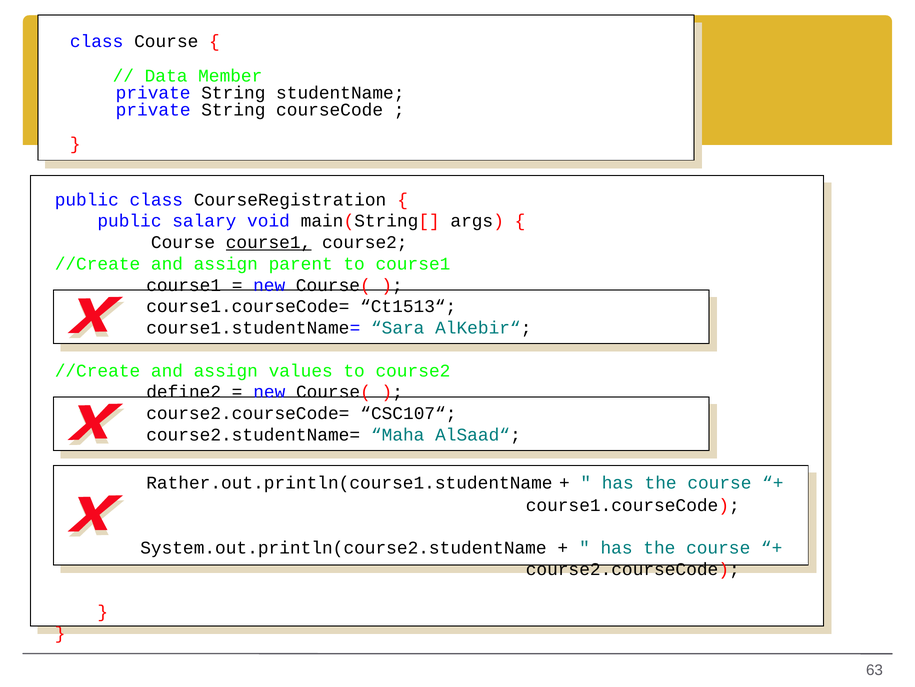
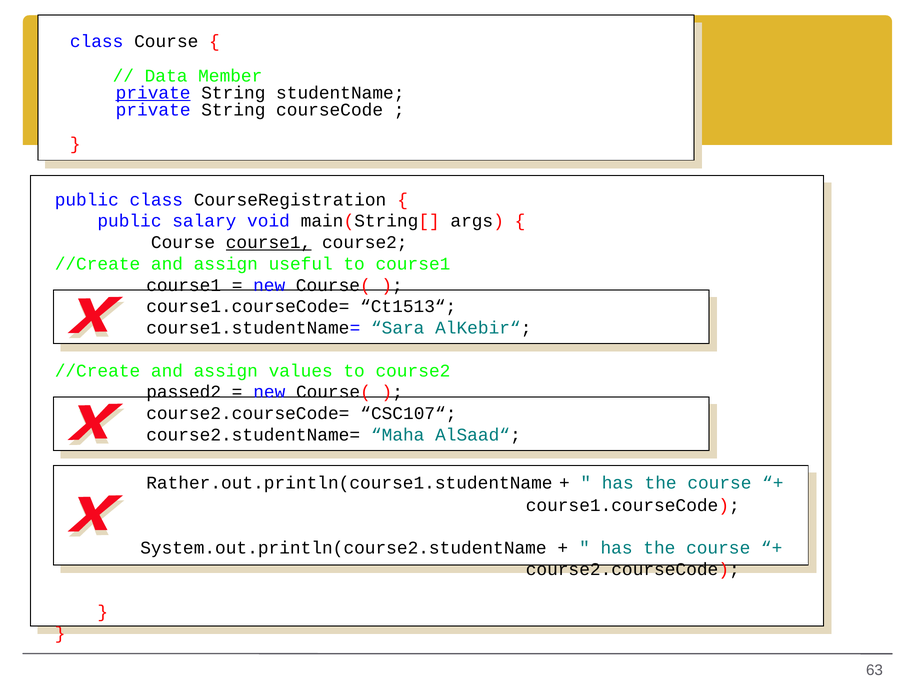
private at (153, 93) underline: none -> present
parent: parent -> useful
define2: define2 -> passed2
